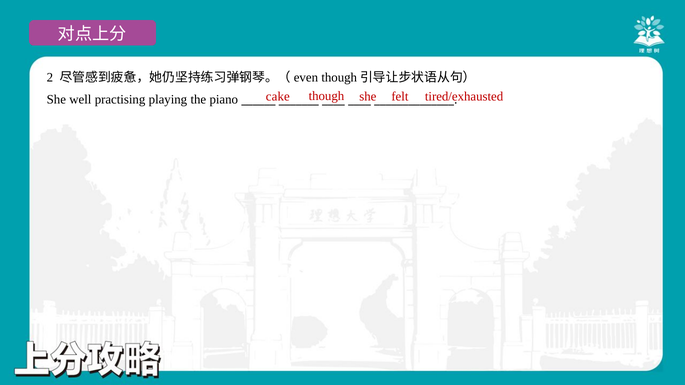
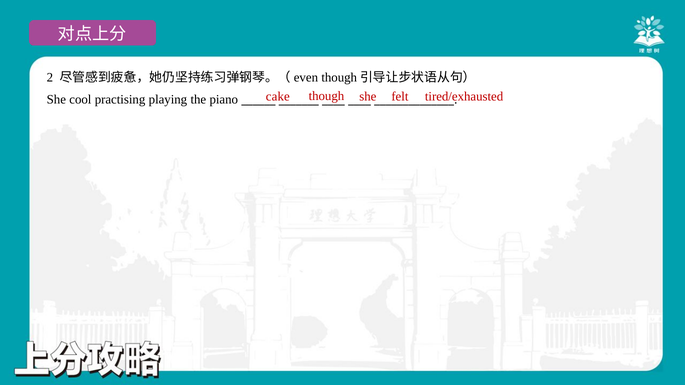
well: well -> cool
